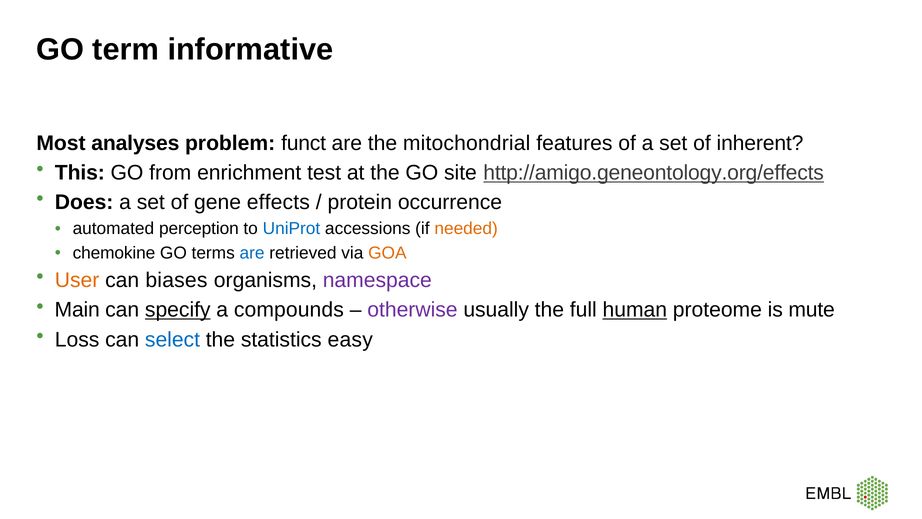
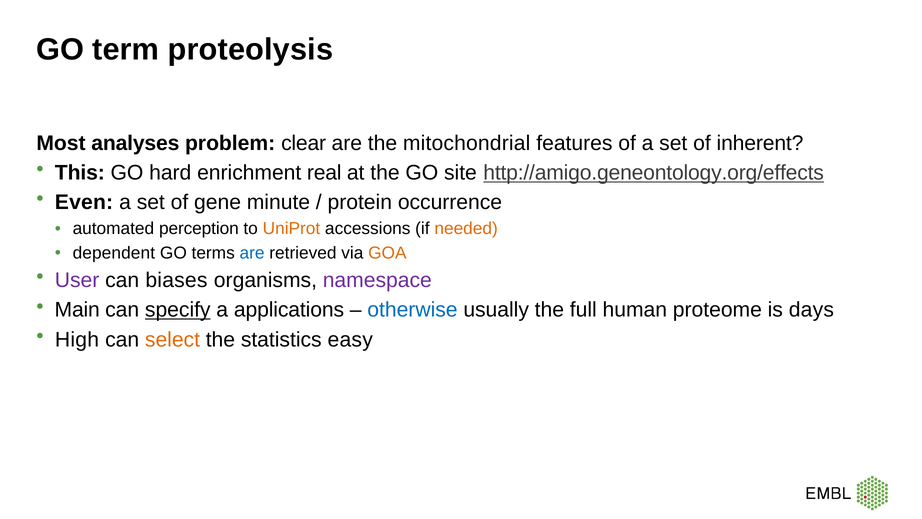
informative: informative -> proteolysis
funct: funct -> clear
from: from -> hard
test: test -> real
Does: Does -> Even
effects: effects -> minute
UniProt colour: blue -> orange
chemokine: chemokine -> dependent
User colour: orange -> purple
compounds: compounds -> applications
otherwise colour: purple -> blue
human underline: present -> none
mute: mute -> days
Loss: Loss -> High
select colour: blue -> orange
